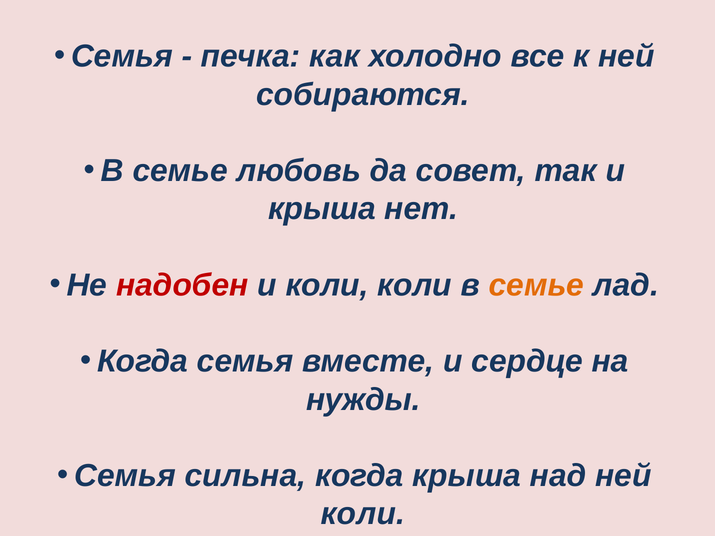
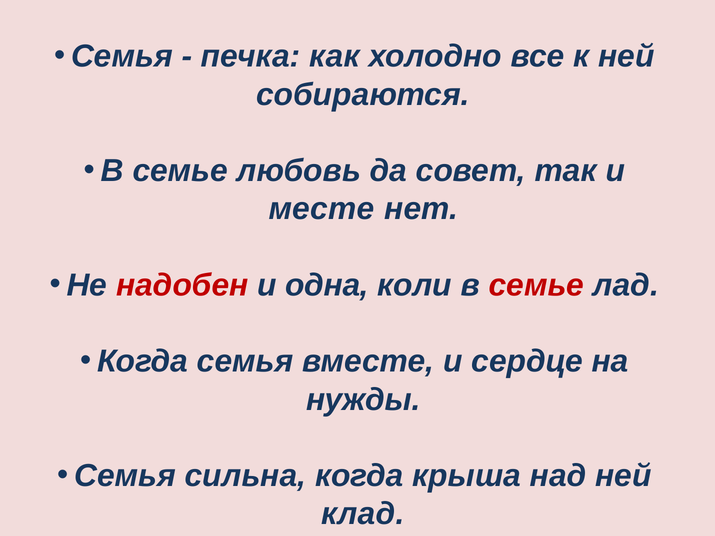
крыша at (322, 209): крыша -> месте
и коли: коли -> одна
семье at (536, 285) colour: orange -> red
коли at (363, 514): коли -> клад
